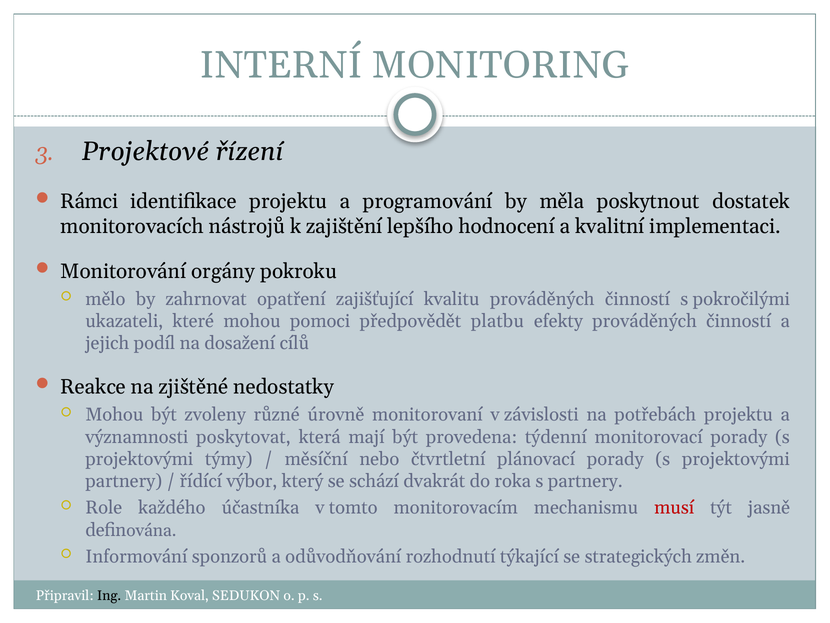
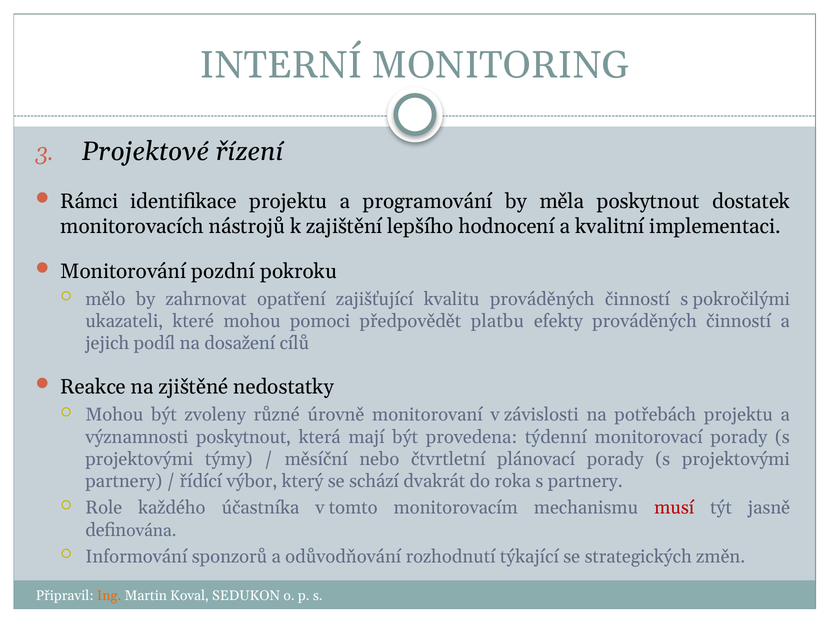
orgány: orgány -> pozdní
významnosti poskytovat: poskytovat -> poskytnout
Ing colour: black -> orange
